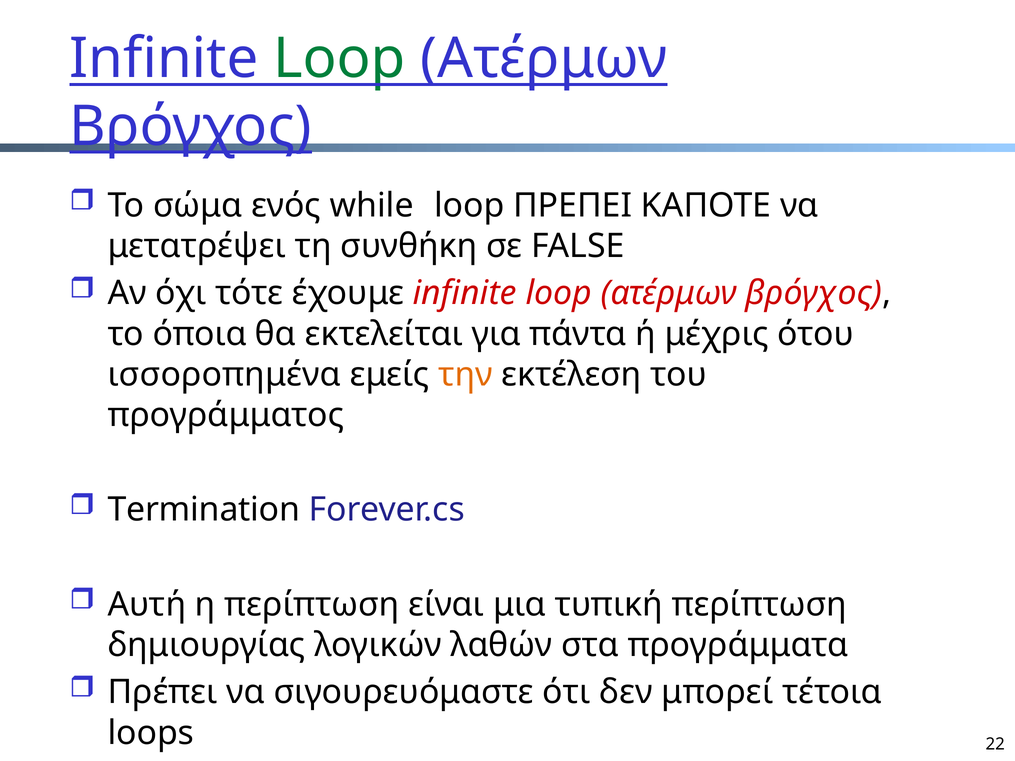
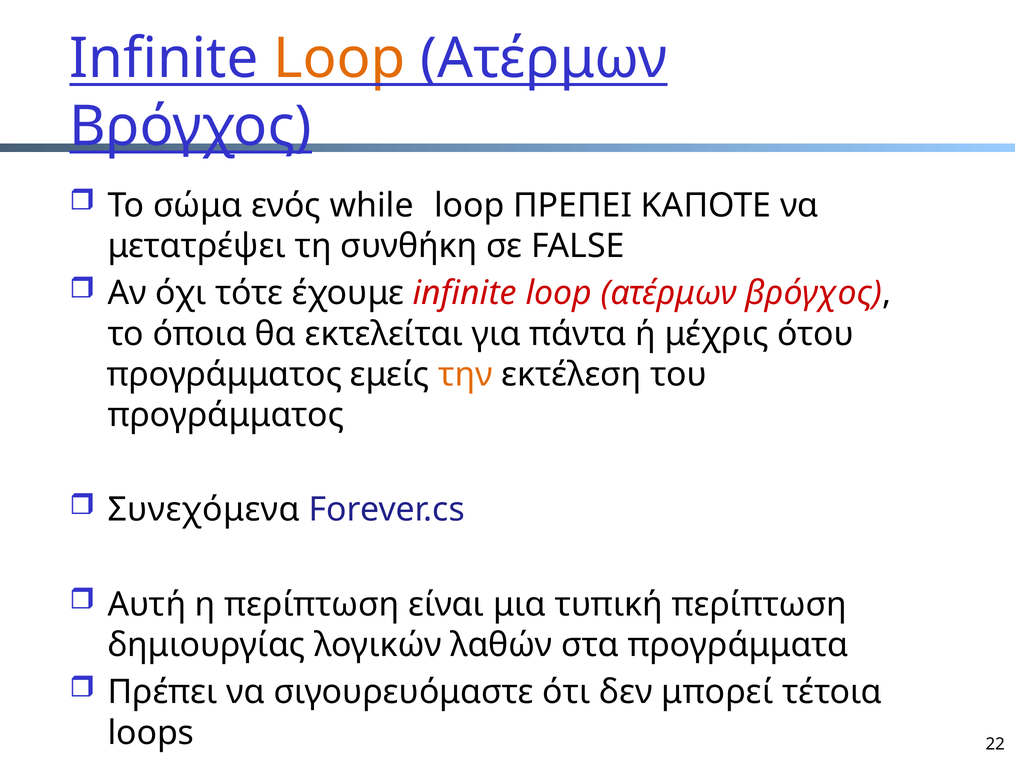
Loop at (339, 59) colour: green -> orange
ισσοροπημένα at (224, 375): ισσοροπημένα -> προγράμματος
Termination: Termination -> Συνεχόμενα
